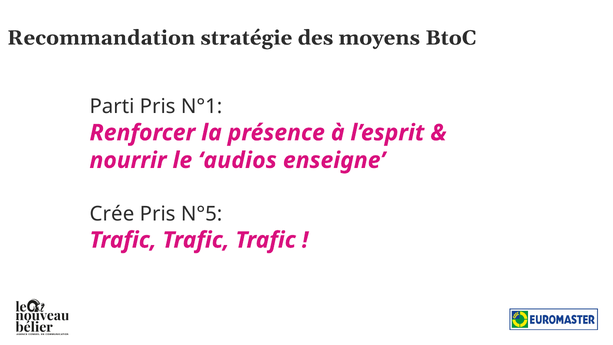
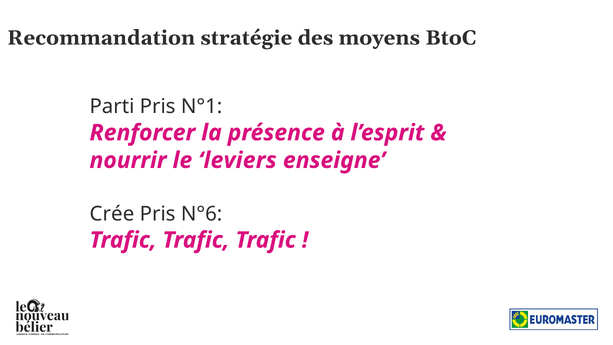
audios: audios -> leviers
N°5: N°5 -> N°6
